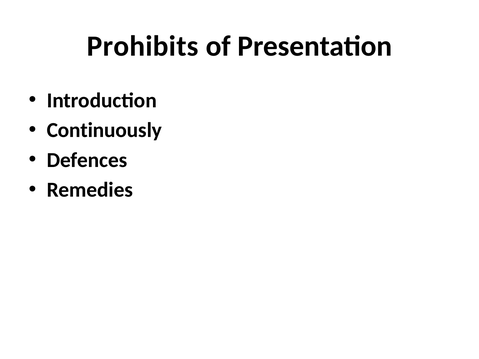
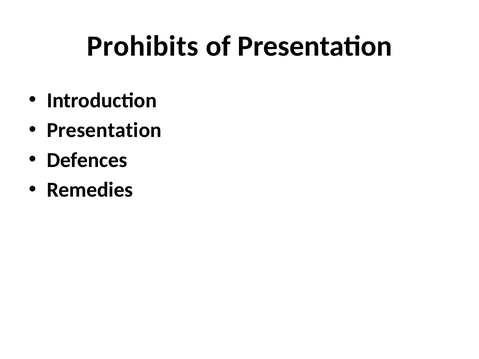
Continuously at (104, 130): Continuously -> Presentation
